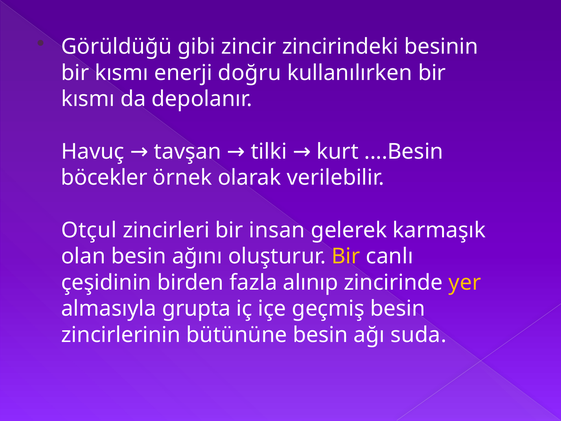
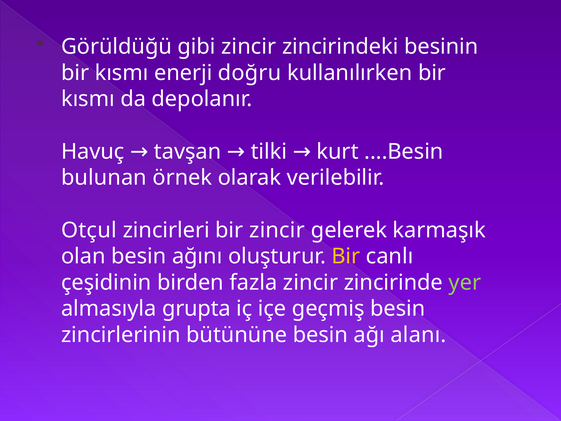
böcekler: böcekler -> bulunan
bir insan: insan -> zincir
fazla alınıp: alınıp -> zincir
yer colour: yellow -> light green
suda: suda -> alanı
